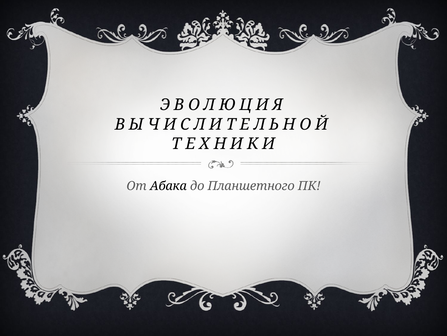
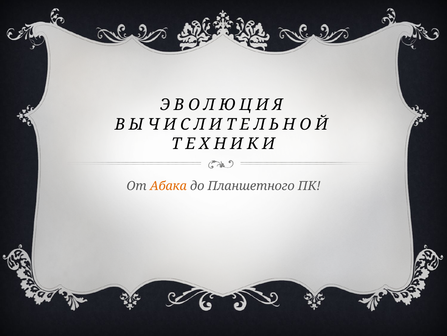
Абака colour: black -> orange
